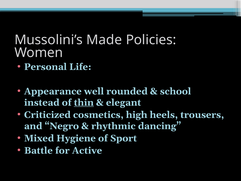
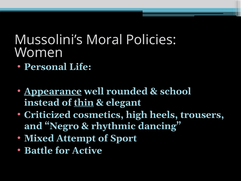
Made: Made -> Moral
Appearance underline: none -> present
Hygiene: Hygiene -> Attempt
